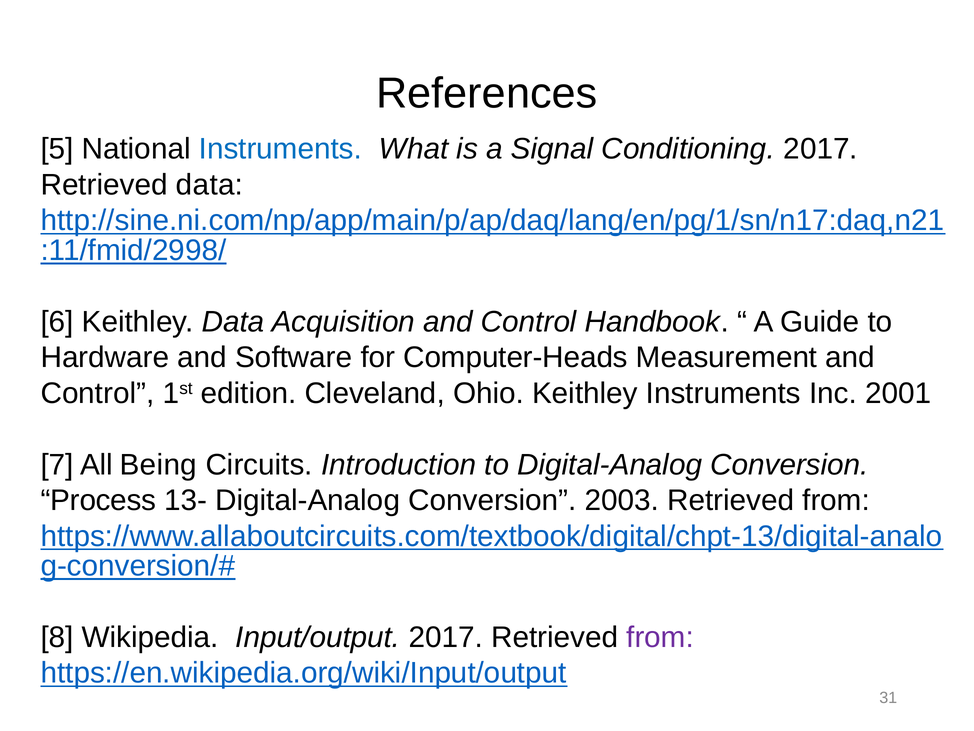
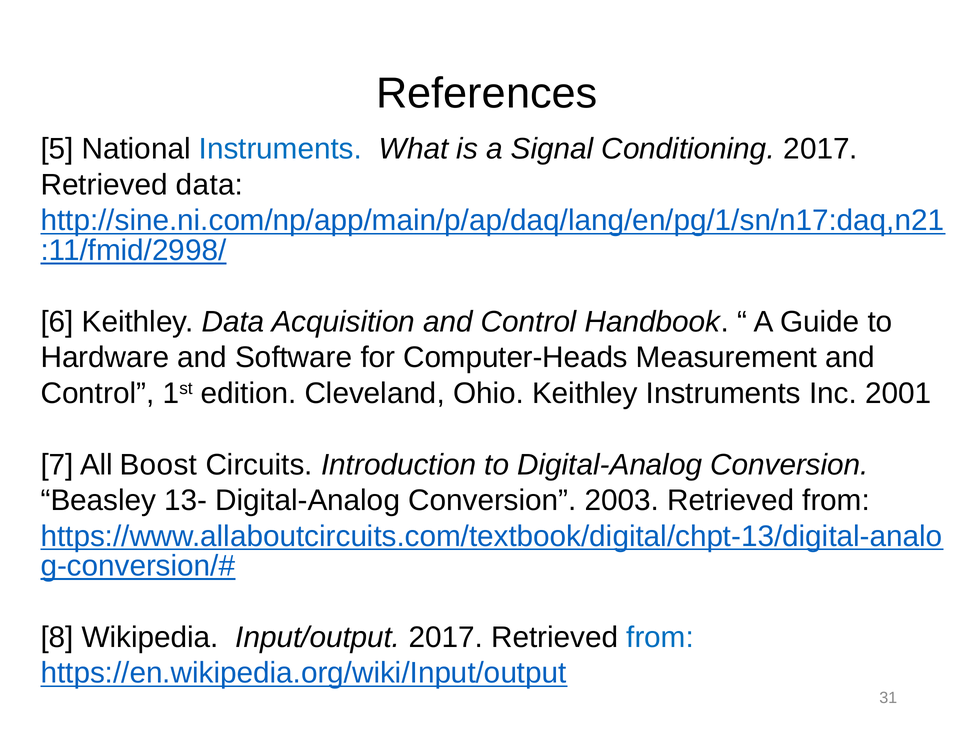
Being: Being -> Boost
Process: Process -> Beasley
from at (660, 637) colour: purple -> blue
